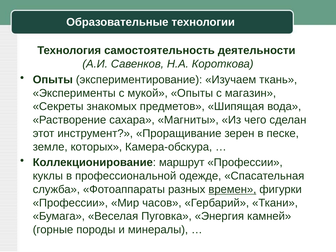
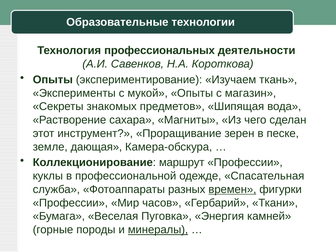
самостоятельность: самостоятельность -> профессиональных
которых: которых -> дающая
минералы underline: none -> present
